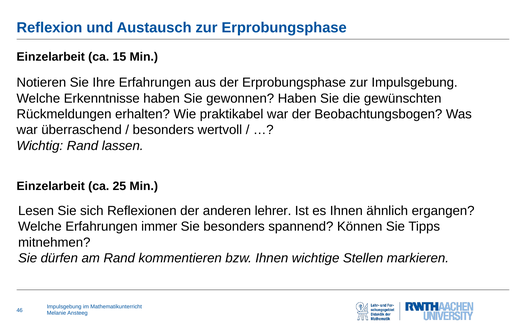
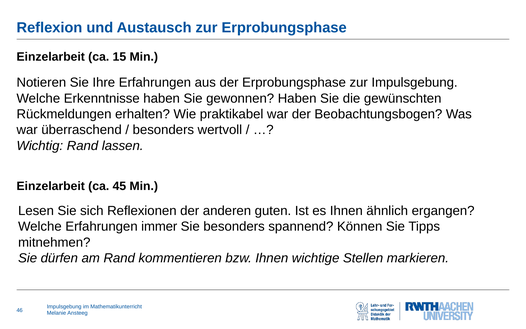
25: 25 -> 45
lehrer: lehrer -> guten
